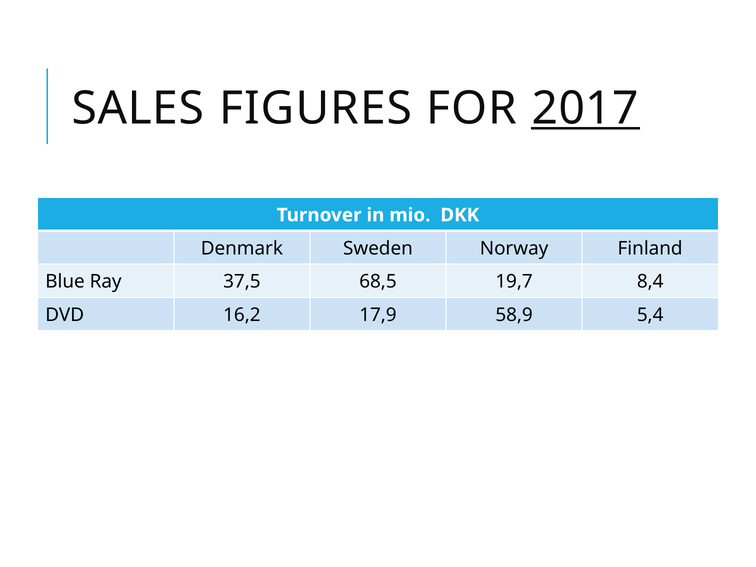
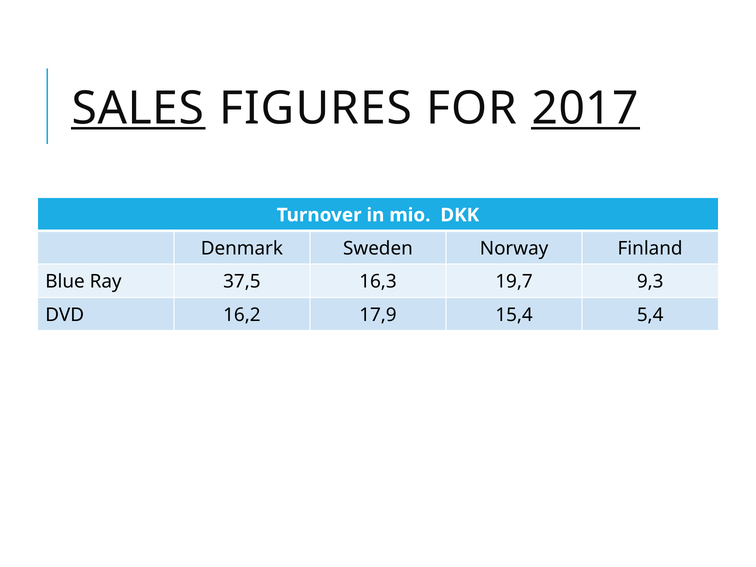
SALES underline: none -> present
68,5: 68,5 -> 16,3
8,4: 8,4 -> 9,3
58,9: 58,9 -> 15,4
